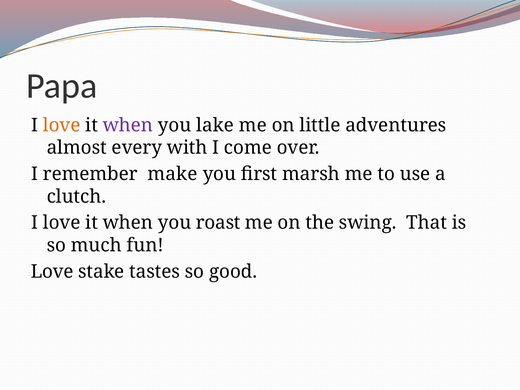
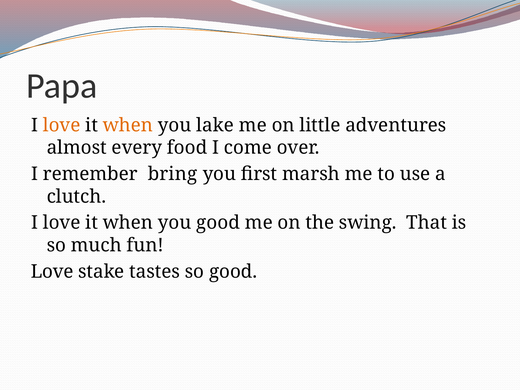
when at (128, 125) colour: purple -> orange
with: with -> food
make: make -> bring
you roast: roast -> good
